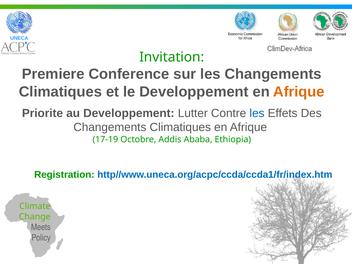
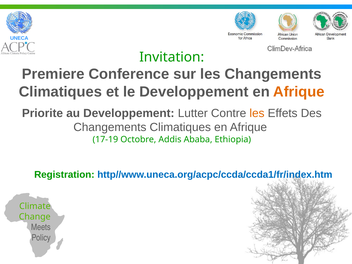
les at (257, 113) colour: blue -> orange
